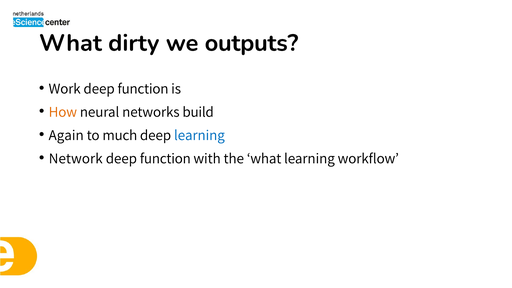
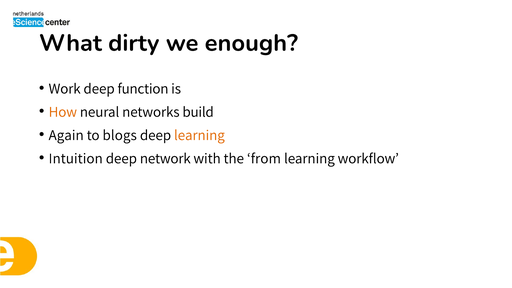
outputs: outputs -> enough
much: much -> blogs
learning at (199, 135) colour: blue -> orange
Network: Network -> Intuition
function at (165, 158): function -> network
the what: what -> from
